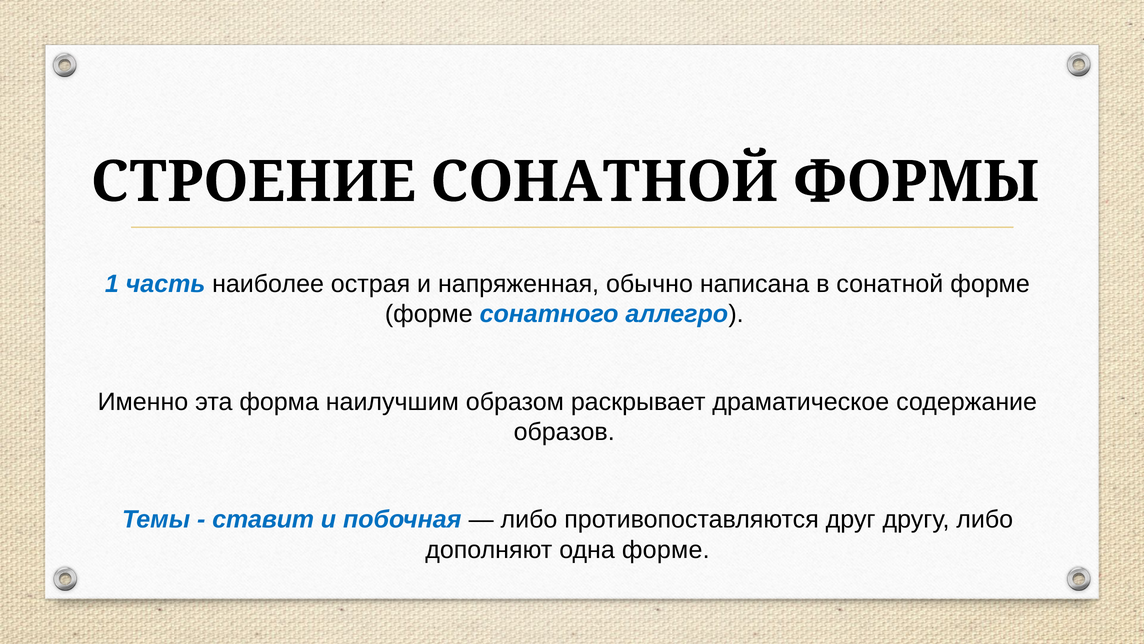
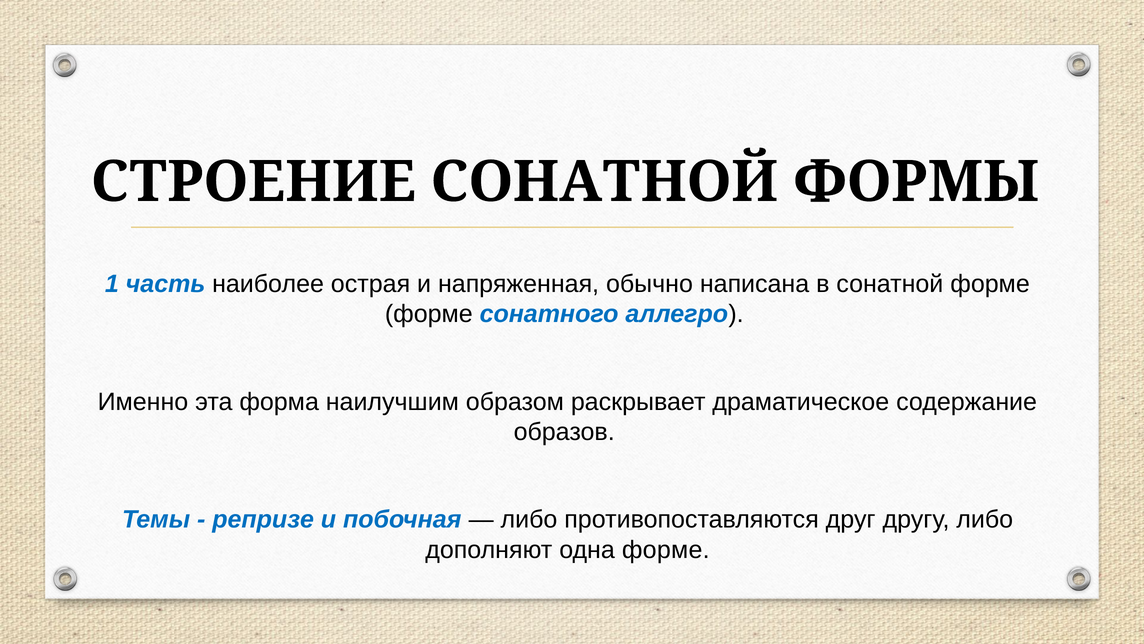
ставит: ставит -> репризе
